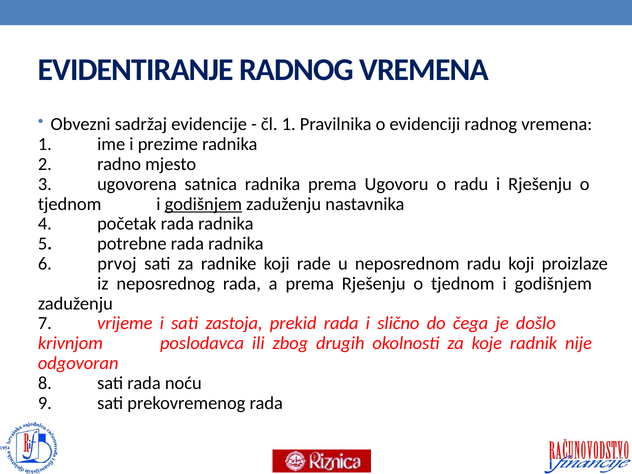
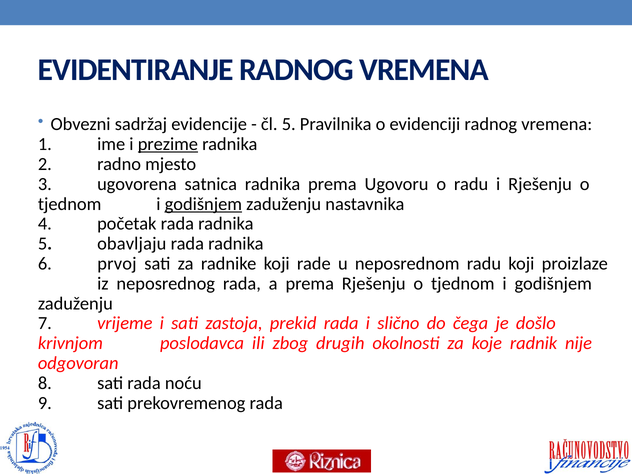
čl 1: 1 -> 5
prezime underline: none -> present
potrebne: potrebne -> obavljaju
